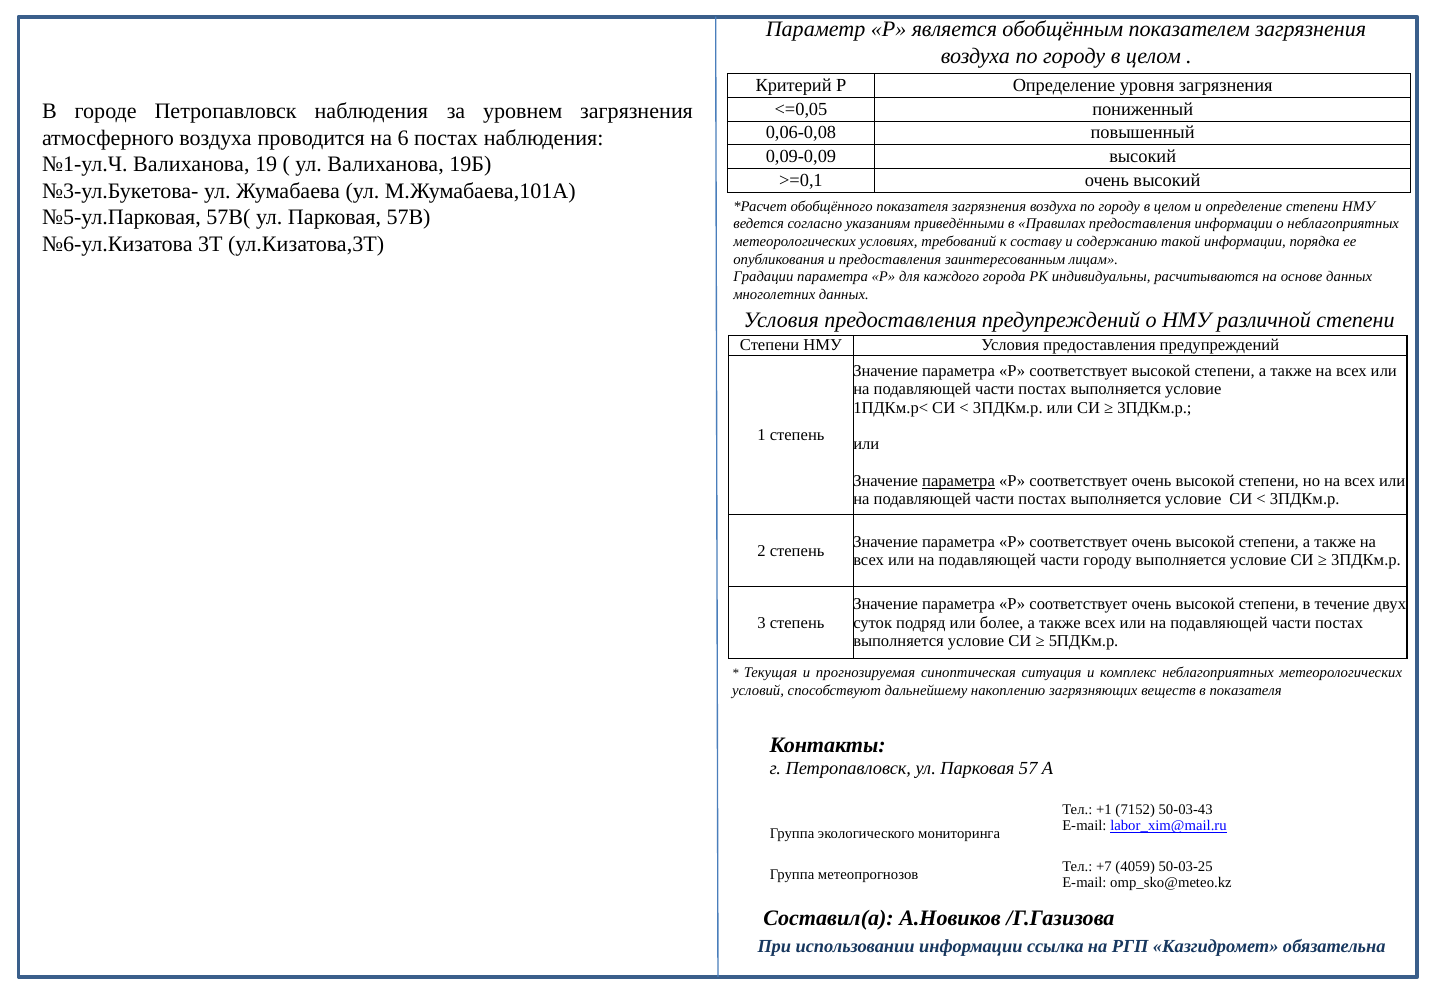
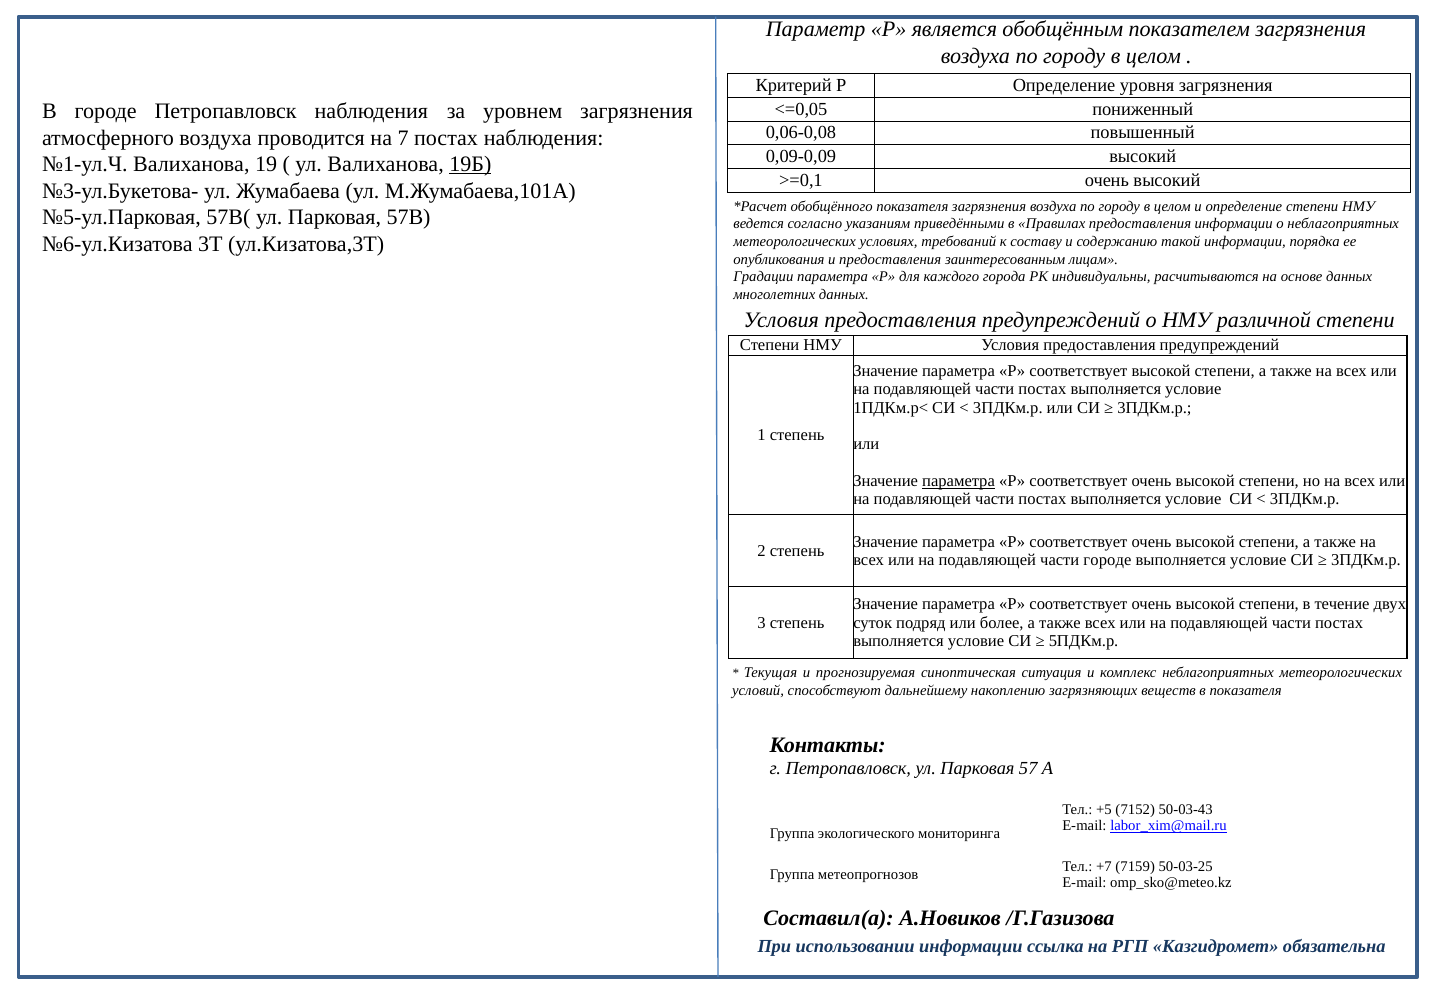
6: 6 -> 7
19Б underline: none -> present
части городу: городу -> городе
+1: +1 -> +5
4059: 4059 -> 7159
